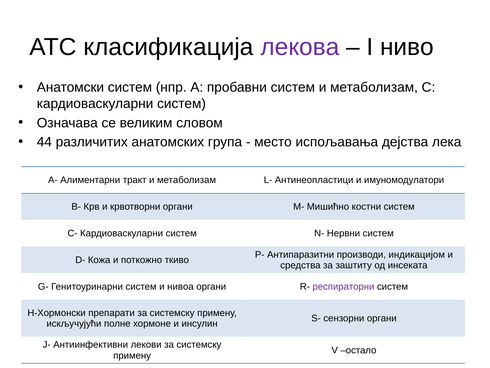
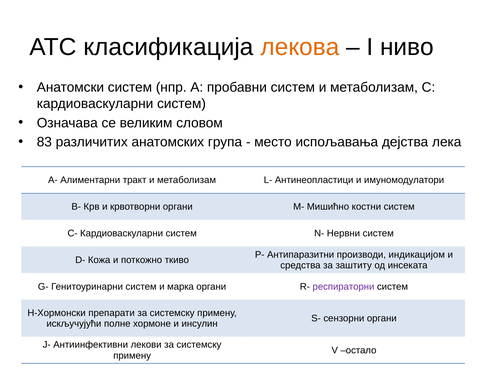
лекова colour: purple -> orange
44: 44 -> 83
нивоа: нивоа -> марка
